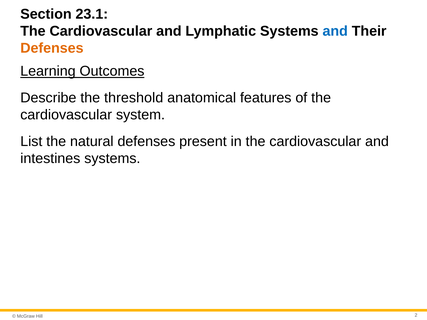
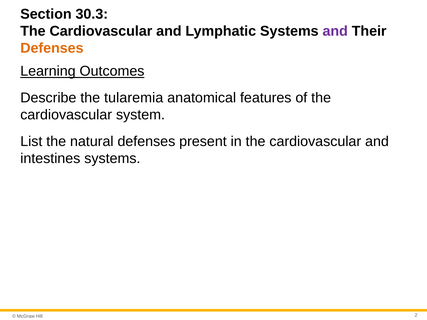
23.1: 23.1 -> 30.3
and at (335, 31) colour: blue -> purple
threshold: threshold -> tularemia
